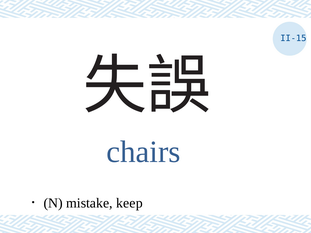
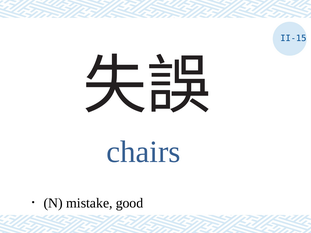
keep: keep -> good
